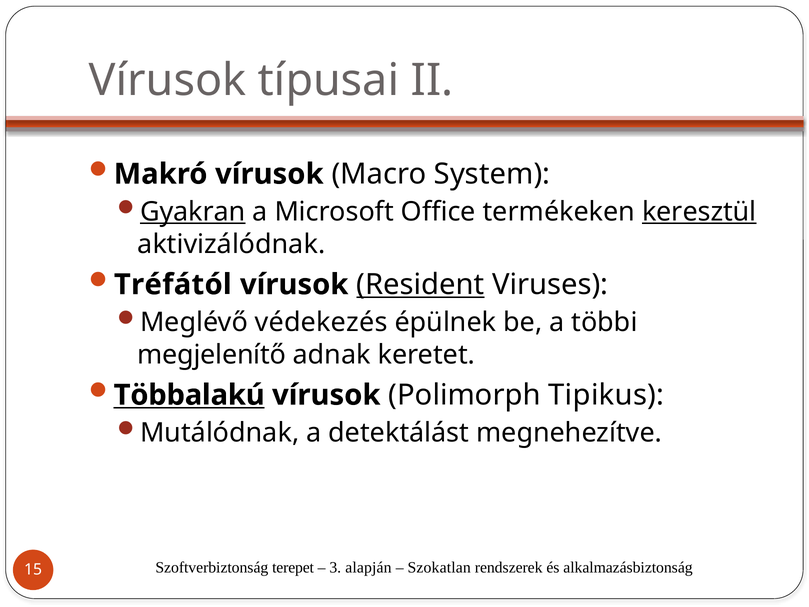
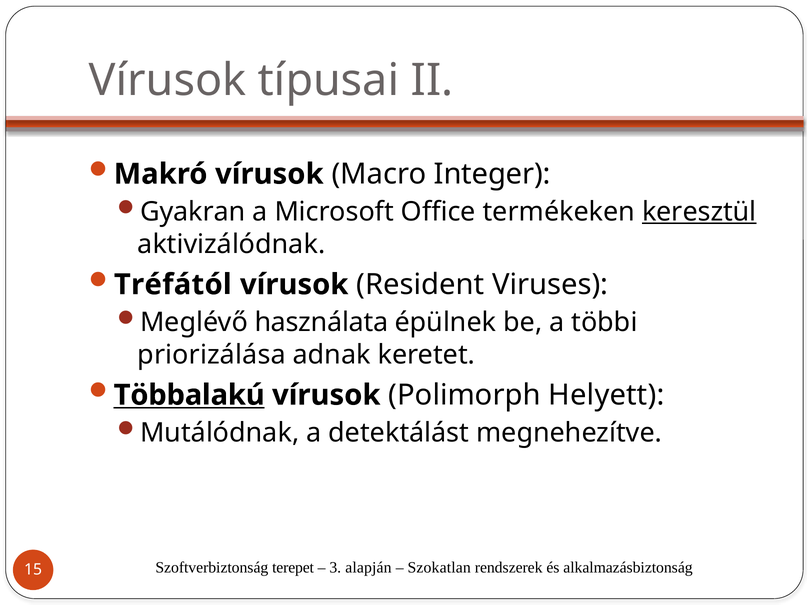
System: System -> Integer
Gyakran underline: present -> none
Resident underline: present -> none
védekezés: védekezés -> használata
megjelenítő: megjelenítő -> priorizálása
Tipikus: Tipikus -> Helyett
